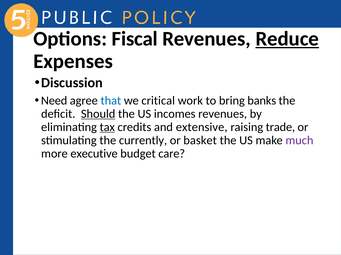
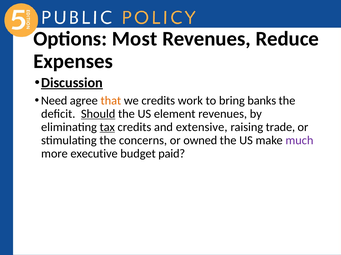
Fiscal: Fiscal -> Most
Reduce underline: present -> none
Discussion underline: none -> present
that colour: blue -> orange
we critical: critical -> credits
incomes: incomes -> element
currently: currently -> concerns
basket: basket -> owned
care: care -> paid
